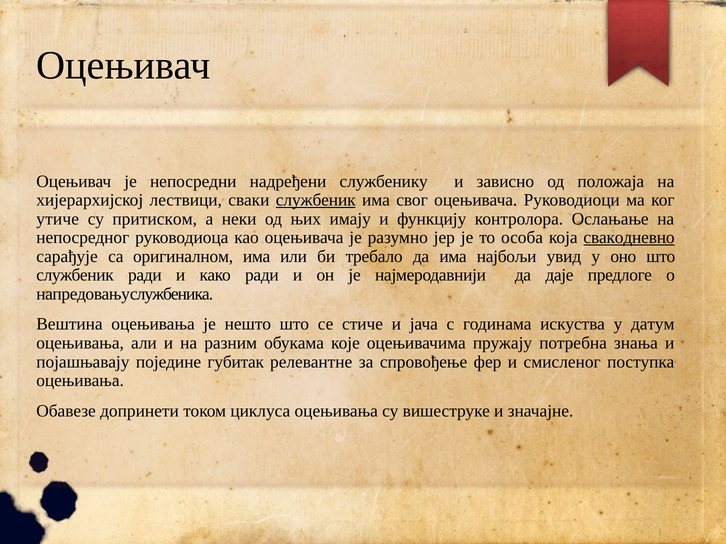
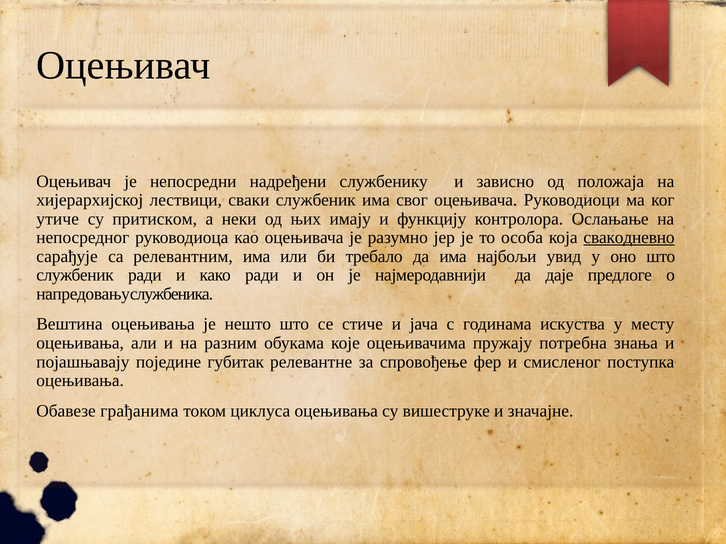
службеник at (316, 200) underline: present -> none
оригиналном: оригиналном -> релевантним
датум: датум -> месту
допринети: допринети -> грађанима
